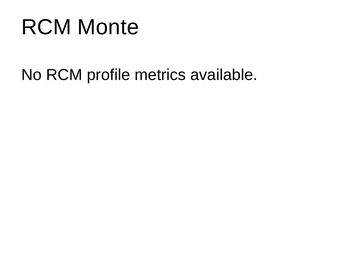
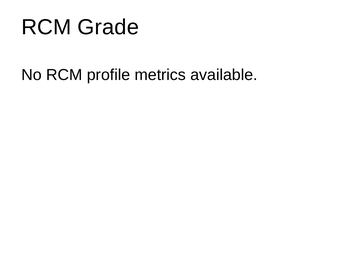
Monte: Monte -> Grade
